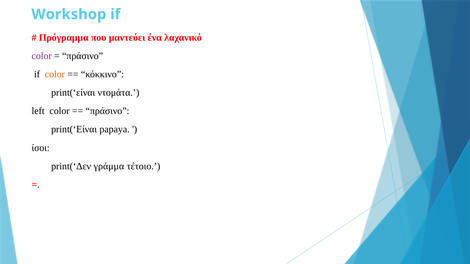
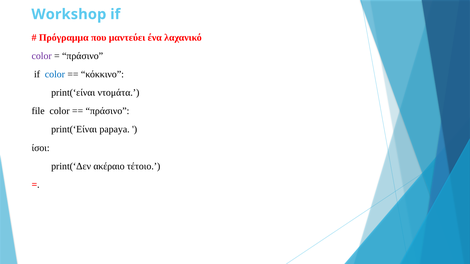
color at (55, 74) colour: orange -> blue
left: left -> file
γράμμα: γράμμα -> ακέραιο
